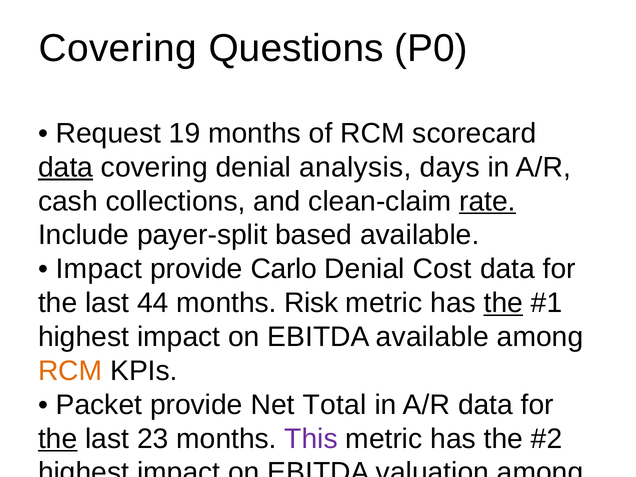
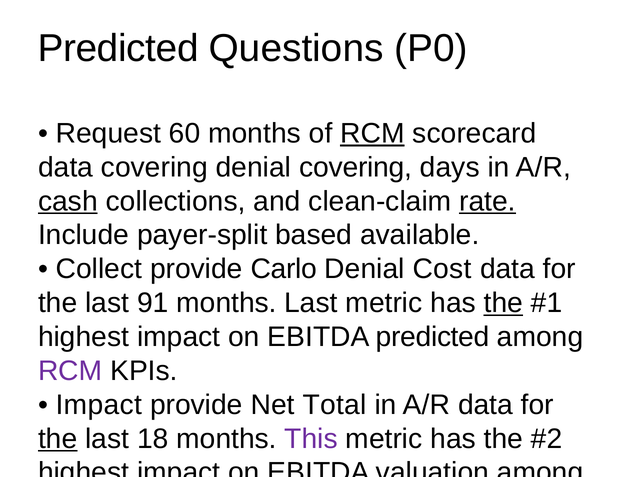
Covering at (118, 48): Covering -> Predicted
19: 19 -> 60
RCM at (372, 133) underline: none -> present
data at (66, 167) underline: present -> none
denial analysis: analysis -> covering
cash at (68, 201) underline: none -> present
Impact at (99, 269): Impact -> Collect
44: 44 -> 91
months Risk: Risk -> Last
EBITDA available: available -> predicted
RCM at (70, 371) colour: orange -> purple
Packet at (99, 405): Packet -> Impact
23: 23 -> 18
